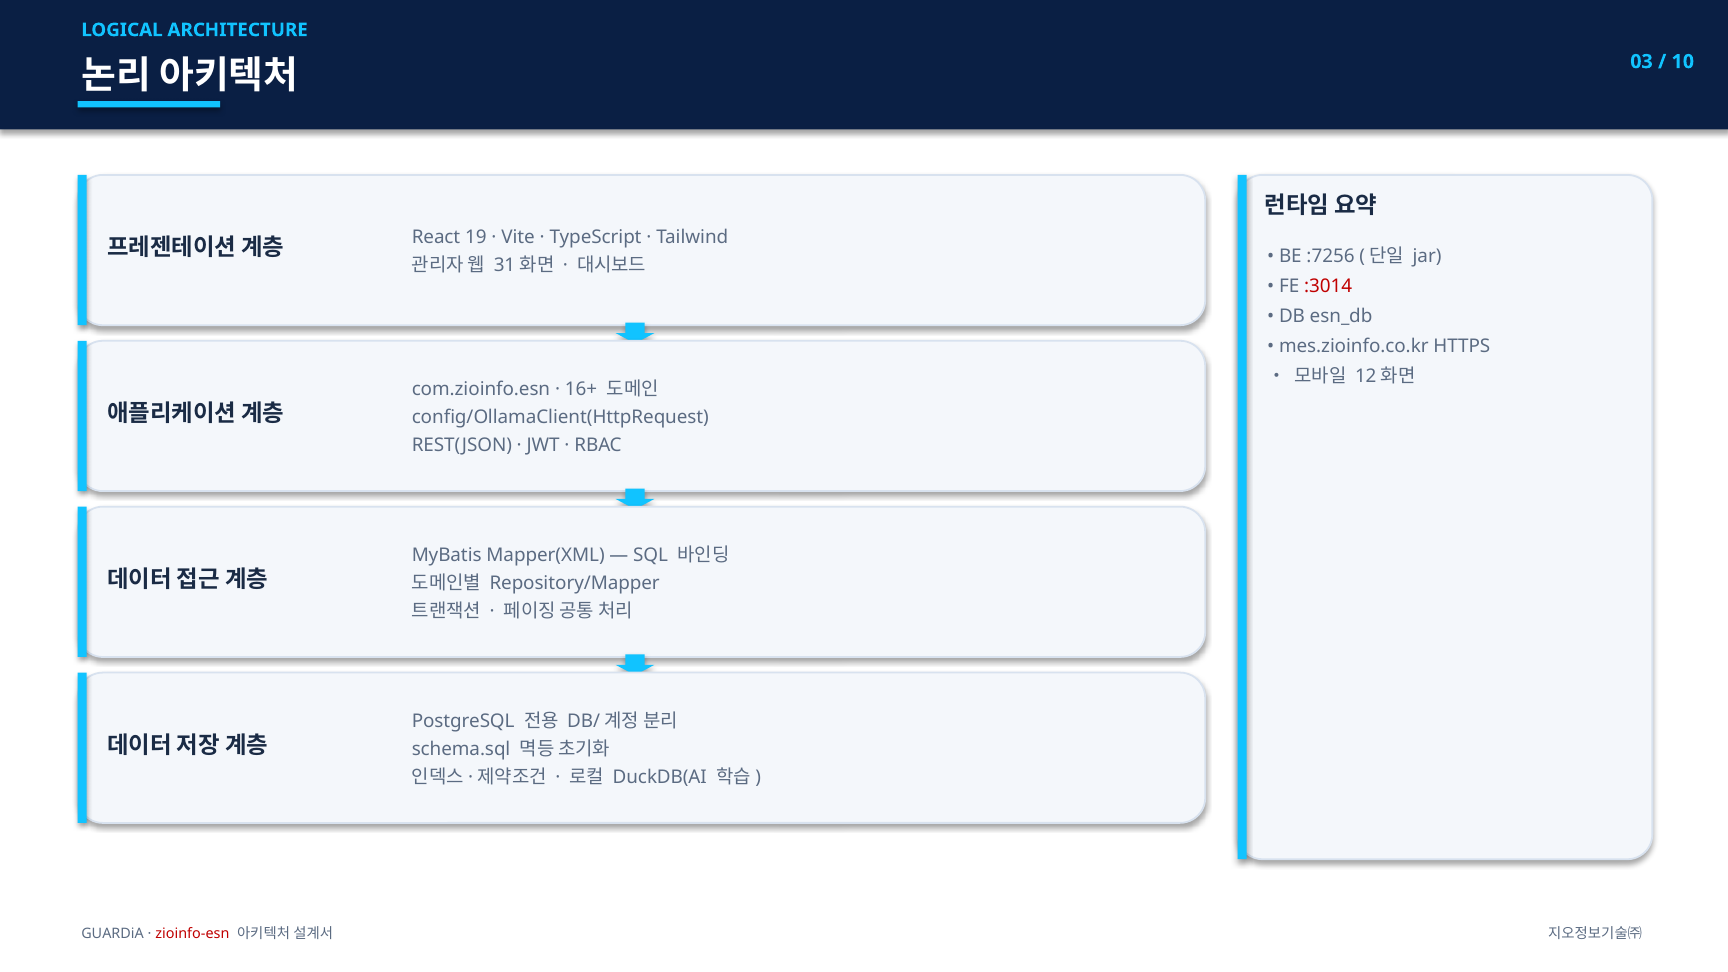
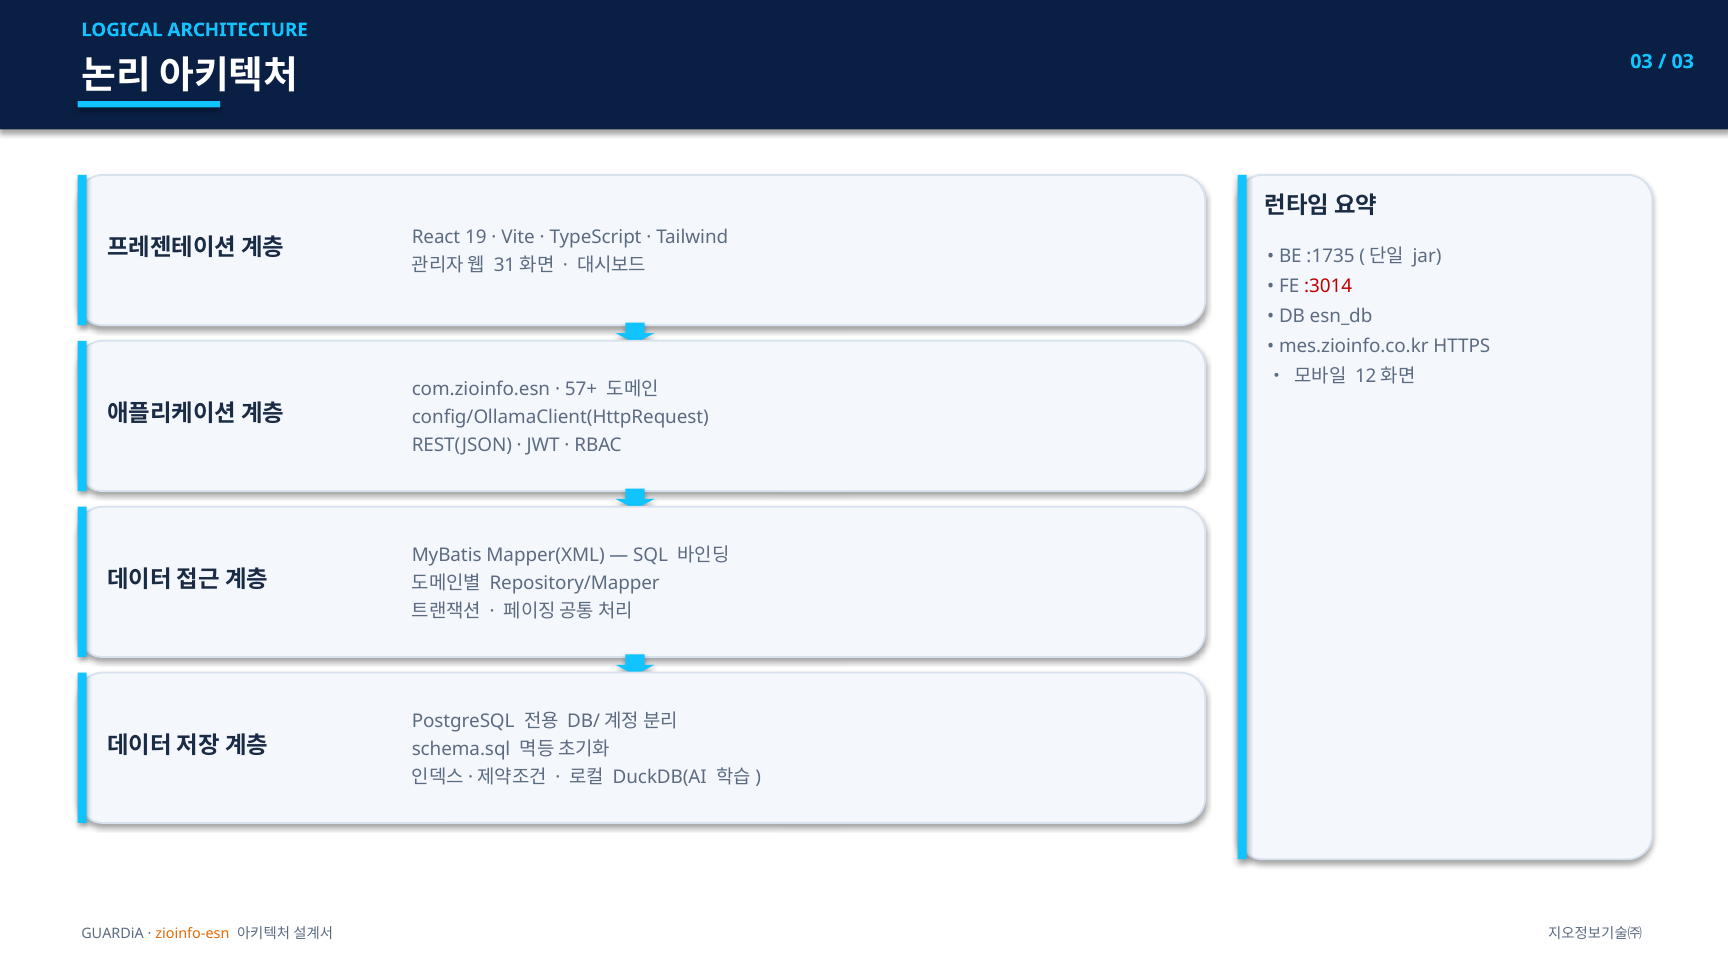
10 at (1683, 62): 10 -> 03
:7256: :7256 -> :1735
16+: 16+ -> 57+
zioinfo-esn colour: red -> orange
